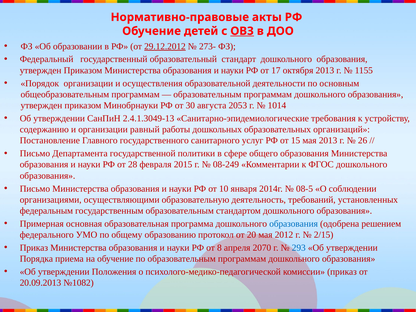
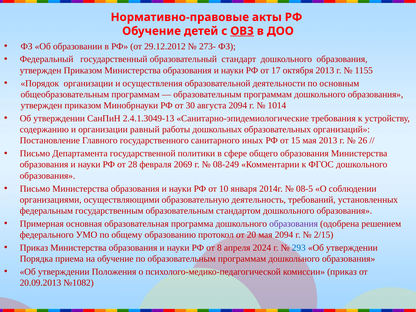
29.12.2012 underline: present -> none
августа 2053: 2053 -> 2094
услуг: услуг -> иных
2015: 2015 -> 2069
образования at (294, 224) colour: blue -> purple
мая 2012: 2012 -> 2094
2070: 2070 -> 2024
